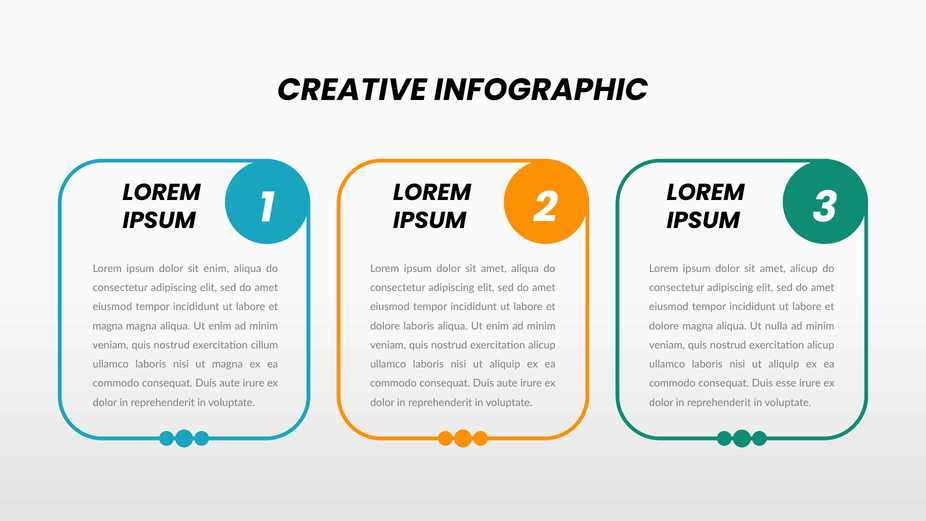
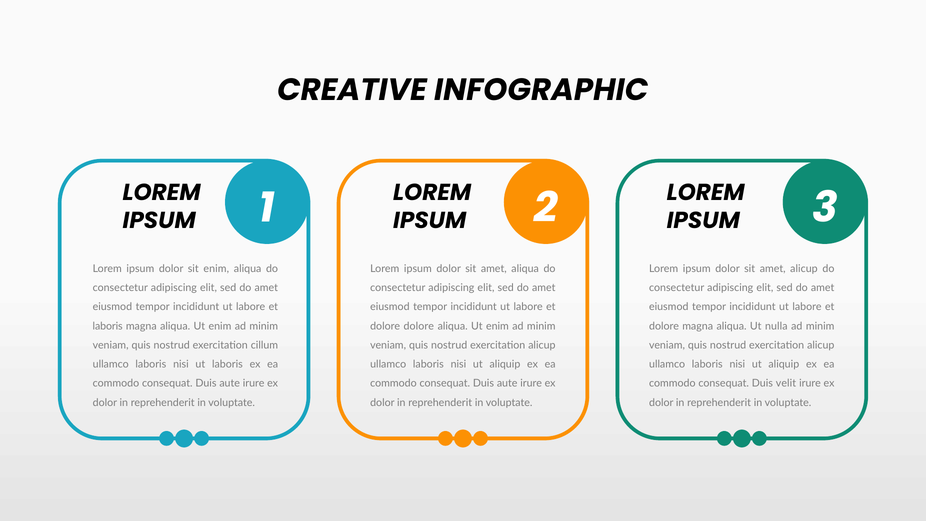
magna at (108, 326): magna -> laboris
dolore laboris: laboris -> dolore
ut magna: magna -> laboris
esse: esse -> velit
